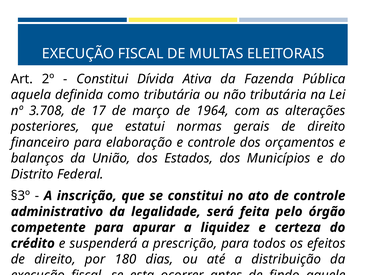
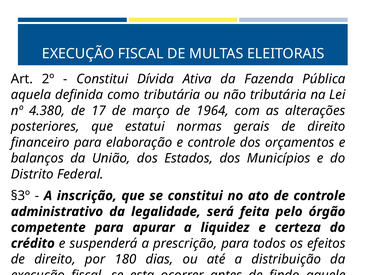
3.708: 3.708 -> 4.380
